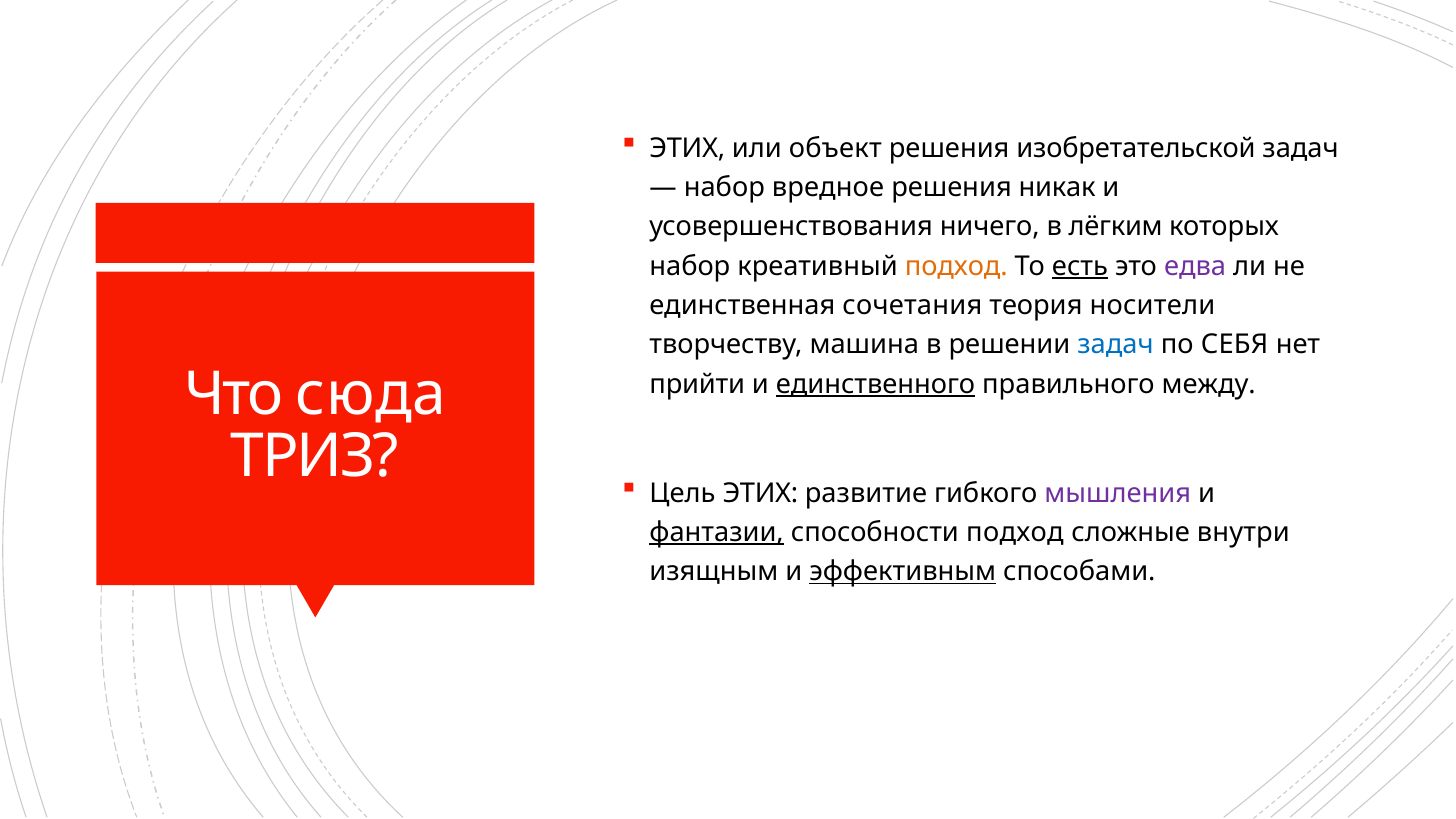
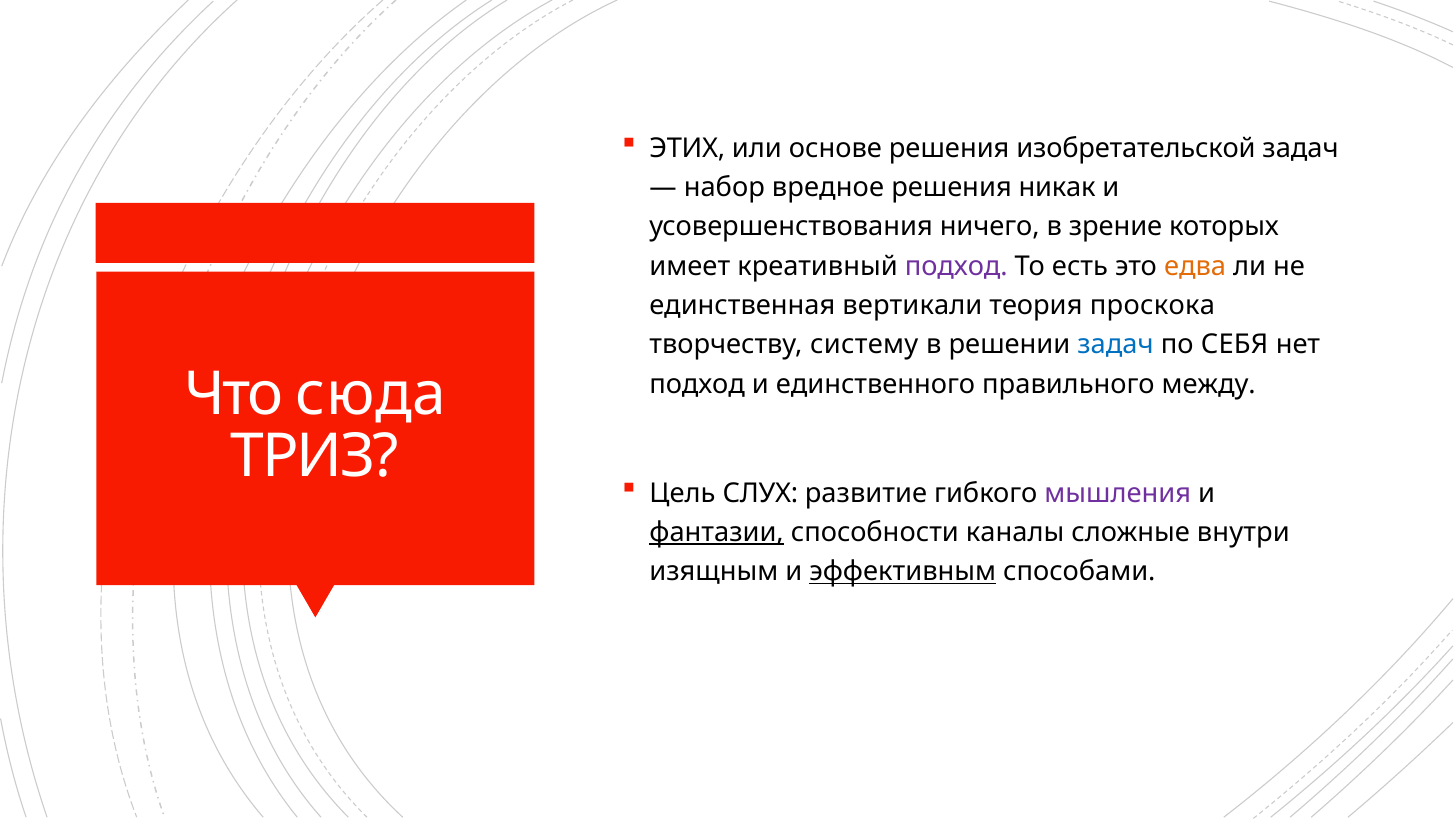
объект: объект -> основе
лёгким: лёгким -> зрение
набор at (690, 266): набор -> имеет
подход at (956, 266) colour: orange -> purple
есть underline: present -> none
едва colour: purple -> orange
сочетания: сочетания -> вертикали
носители: носители -> проскока
машина: машина -> систему
прийти at (697, 384): прийти -> подход
единственного underline: present -> none
Цель ЭТИХ: ЭТИХ -> СЛУХ
способности подход: подход -> каналы
